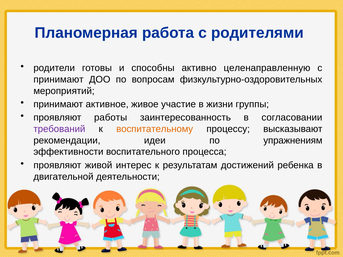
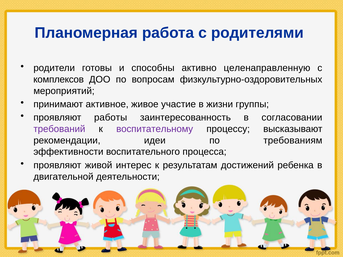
принимают at (59, 80): принимают -> комплексов
воспитательному colour: orange -> purple
упражнениям: упражнениям -> требованиям
